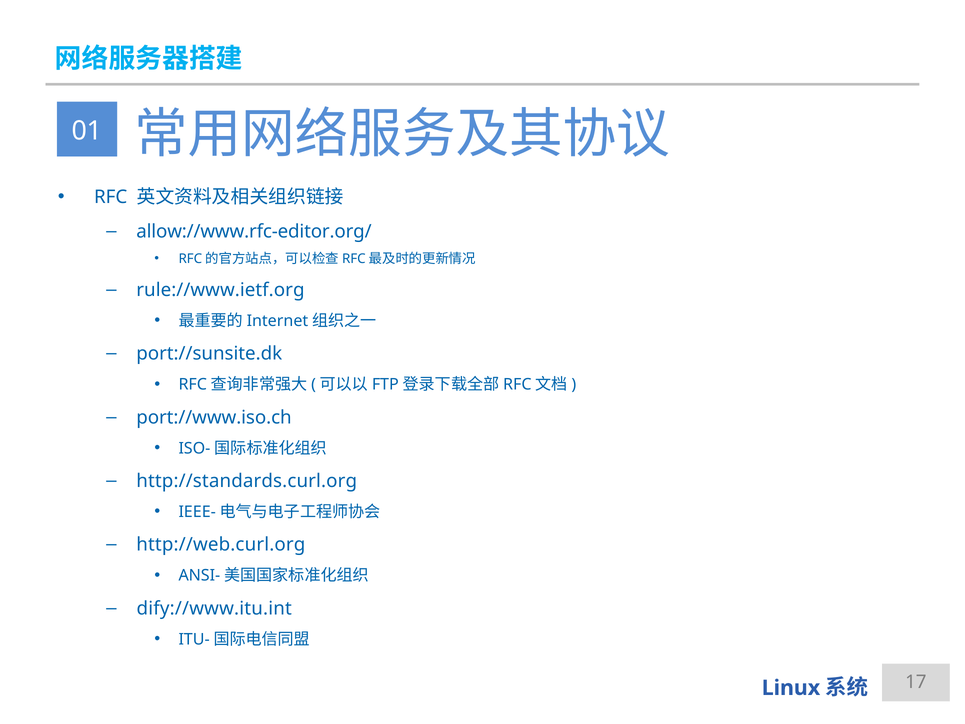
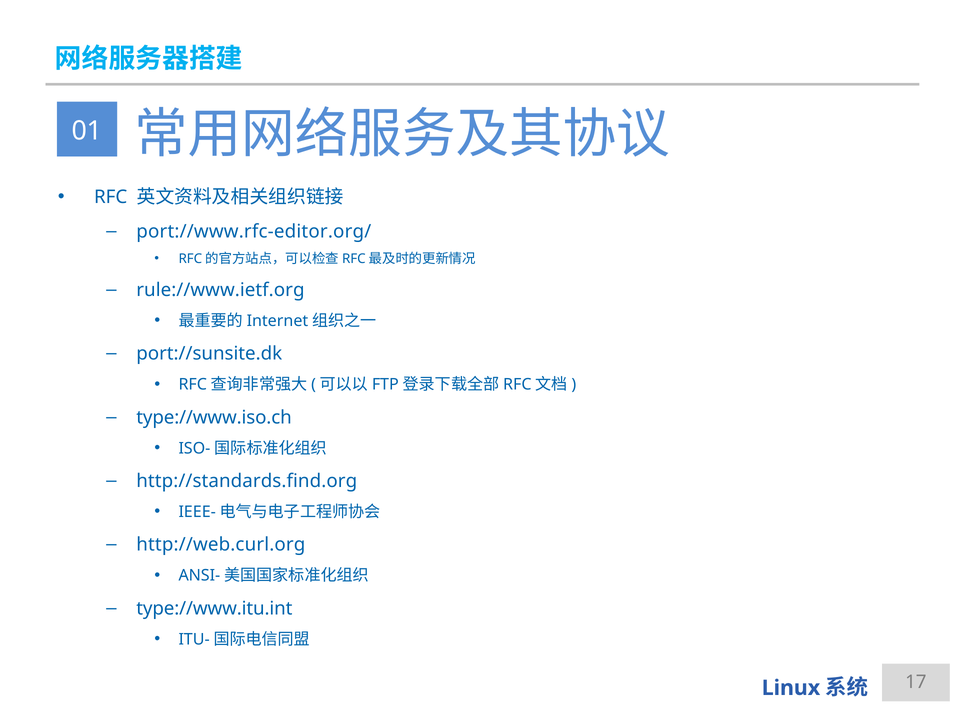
allow://www.rfc-editor.org/: allow://www.rfc-editor.org/ -> port://www.rfc-editor.org/
port://www.iso.ch: port://www.iso.ch -> type://www.iso.ch
http://standards.curl.org: http://standards.curl.org -> http://standards.find.org
dify://www.itu.int: dify://www.itu.int -> type://www.itu.int
